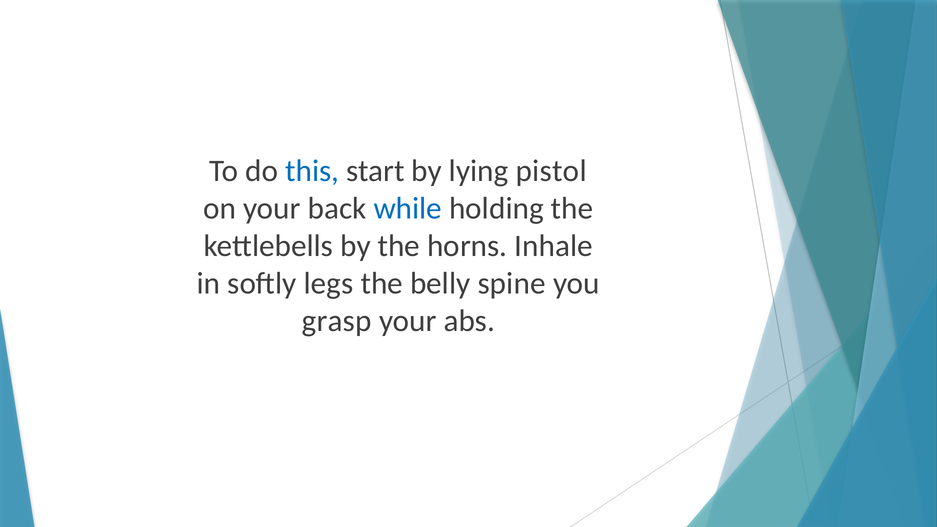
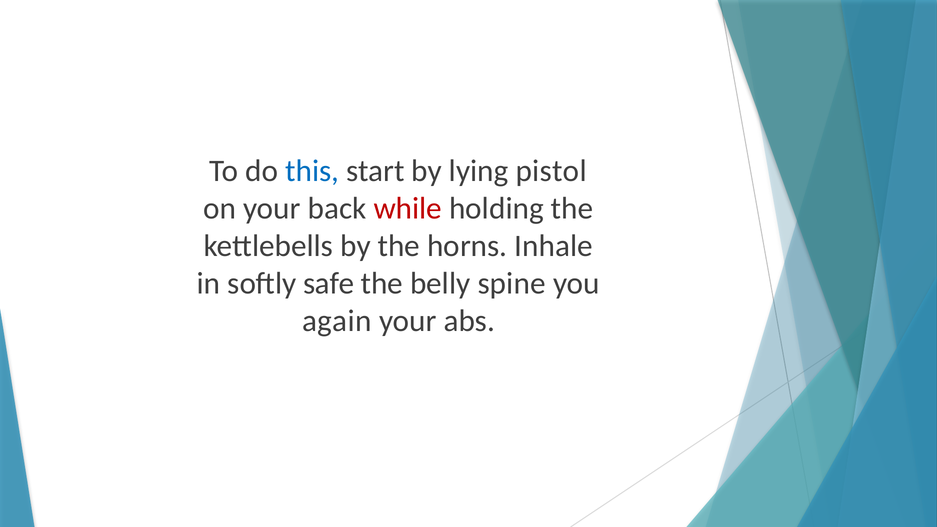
while colour: blue -> red
legs: legs -> safe
grasp: grasp -> again
